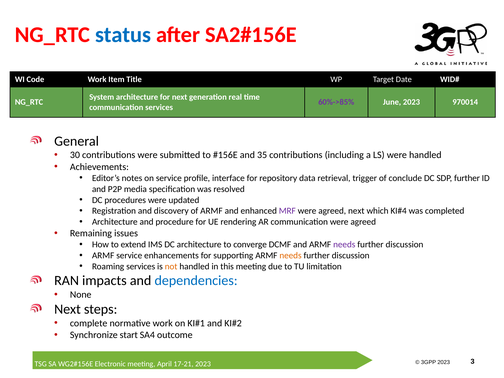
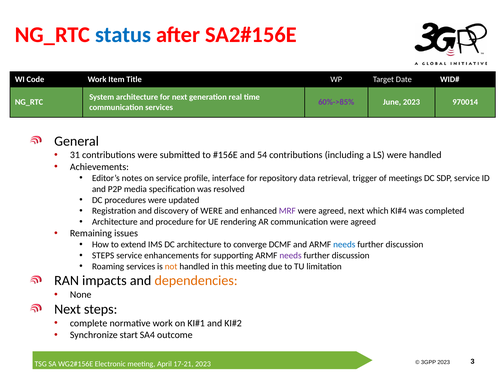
30: 30 -> 31
35: 35 -> 54
conclude: conclude -> meetings
SDP further: further -> service
of ARMF: ARMF -> WERE
needs at (344, 245) colour: purple -> blue
ARMF at (103, 256): ARMF -> STEPS
needs at (291, 256) colour: orange -> purple
dependencies colour: blue -> orange
